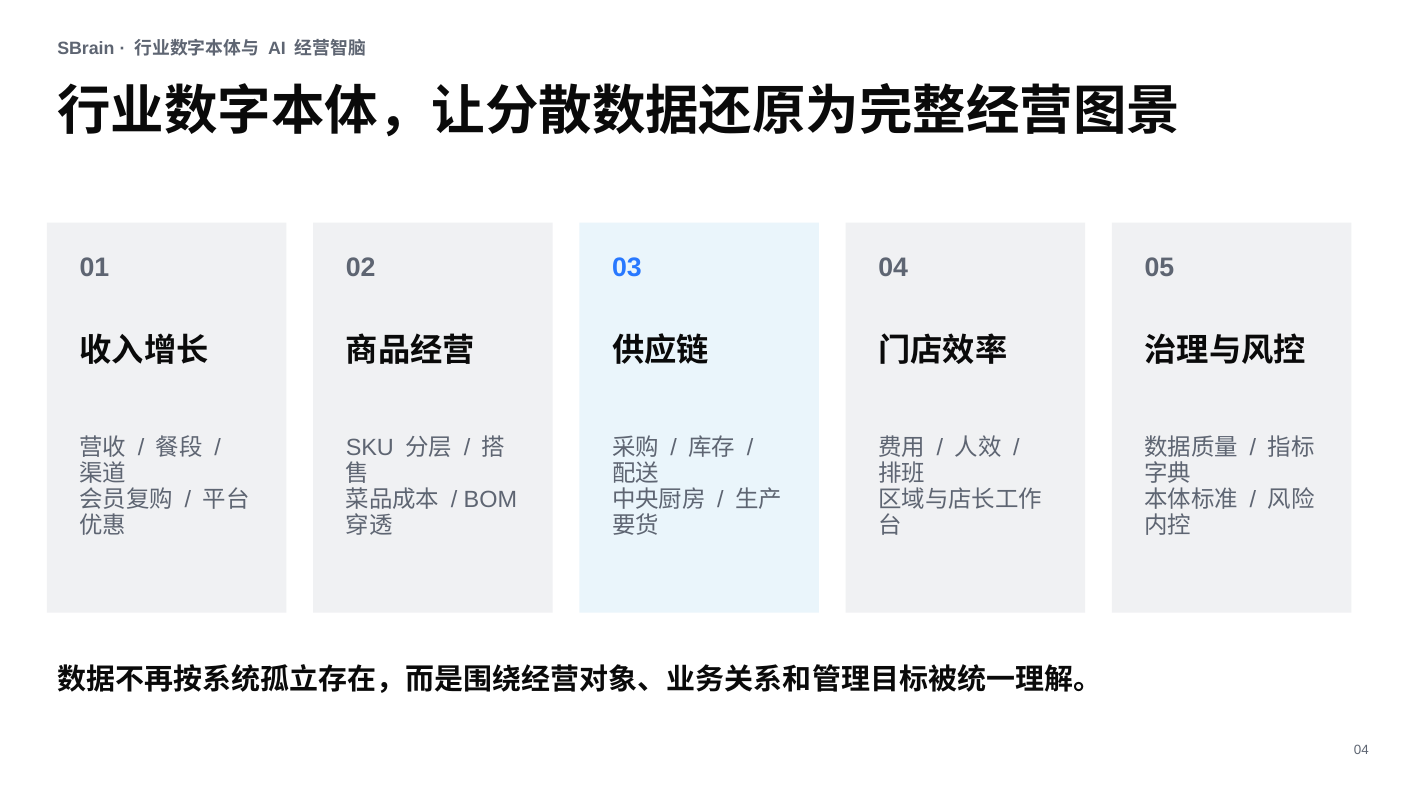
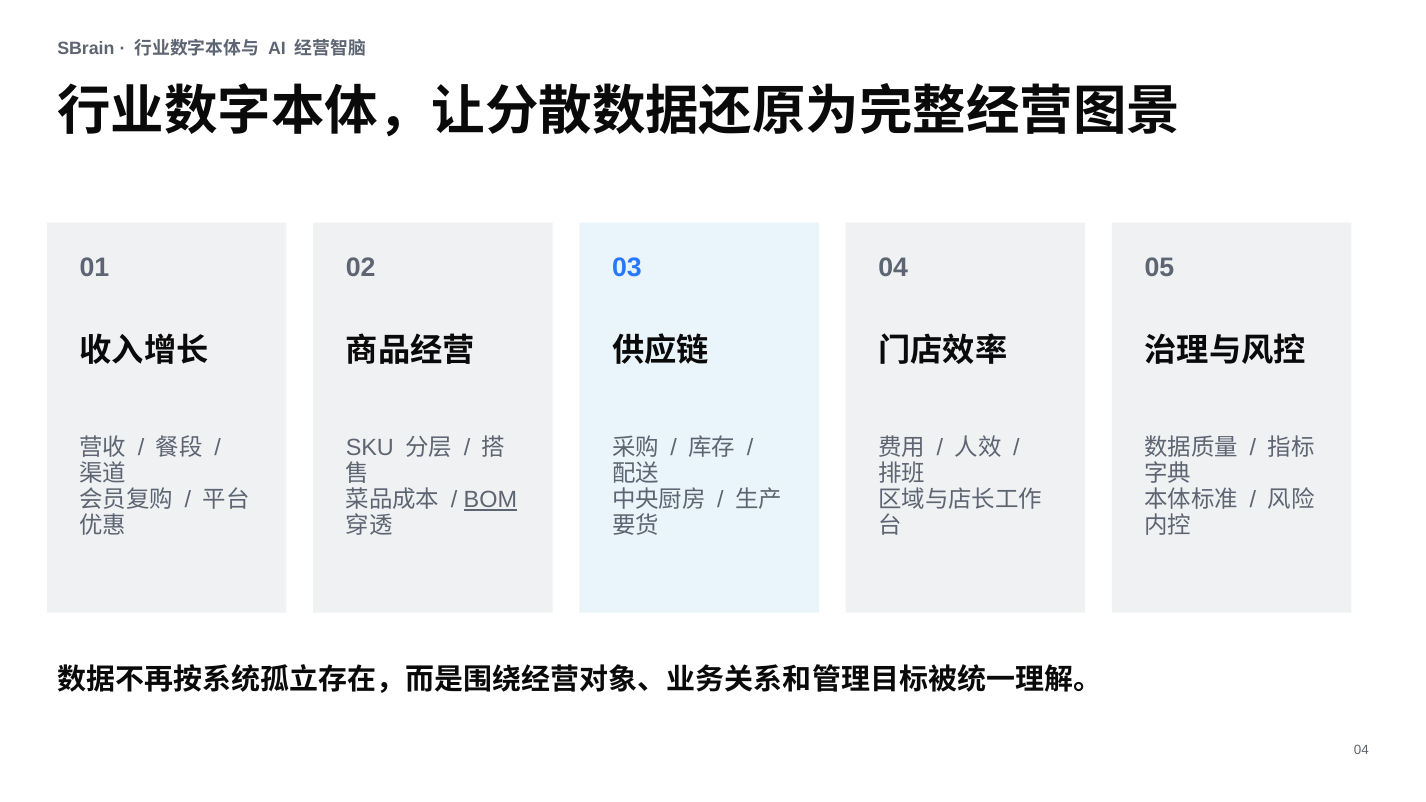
BOM underline: none -> present
